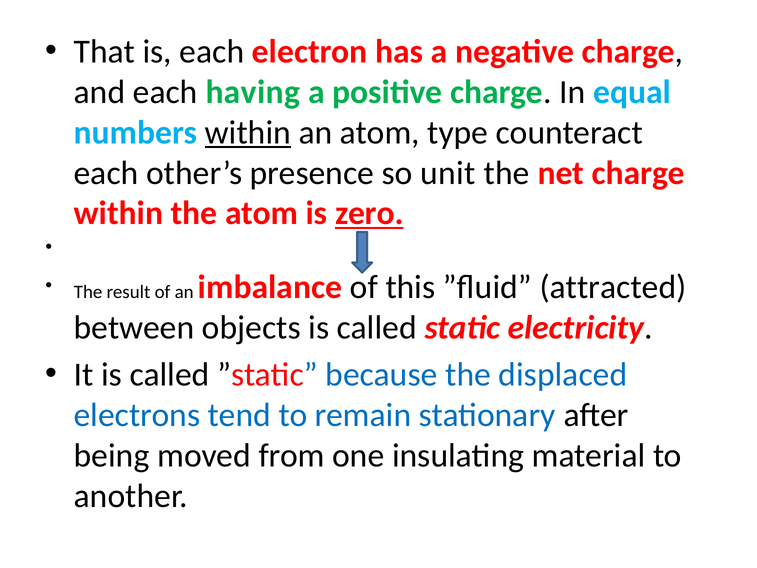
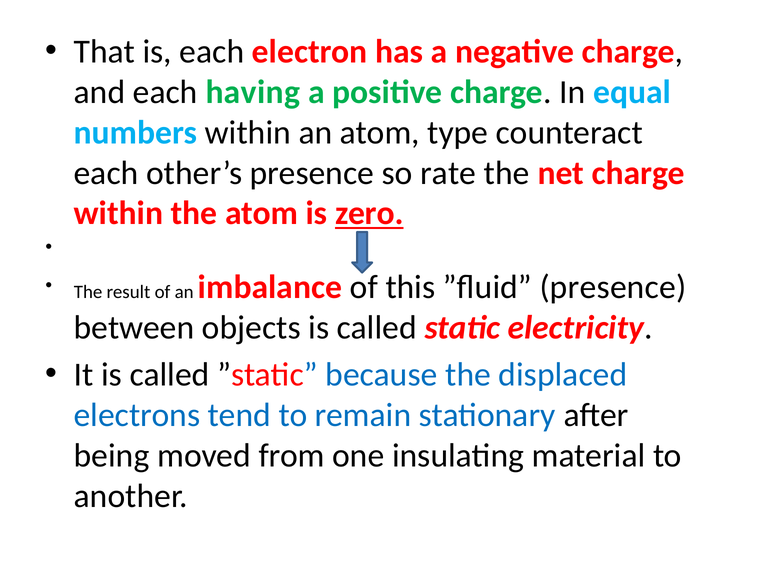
within at (248, 132) underline: present -> none
unit: unit -> rate
”fluid attracted: attracted -> presence
